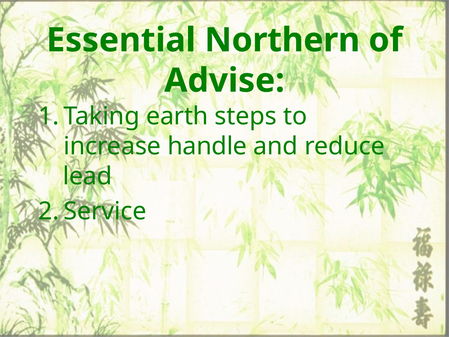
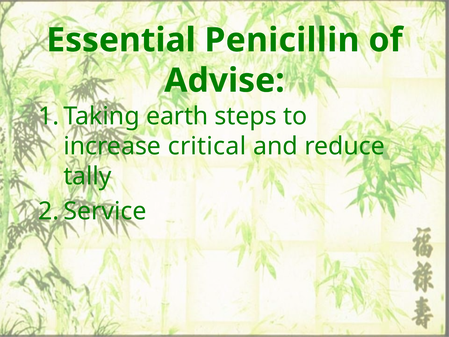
Northern: Northern -> Penicillin
handle: handle -> critical
lead: lead -> tally
